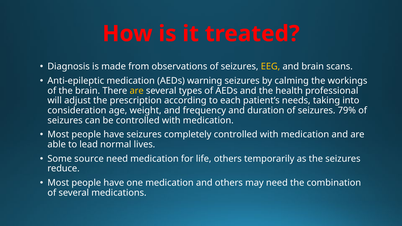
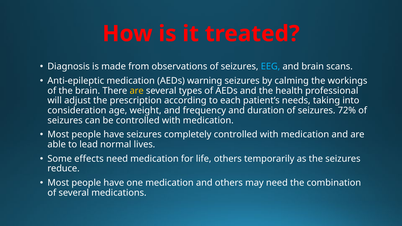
EEG colour: yellow -> light blue
79%: 79% -> 72%
source: source -> effects
